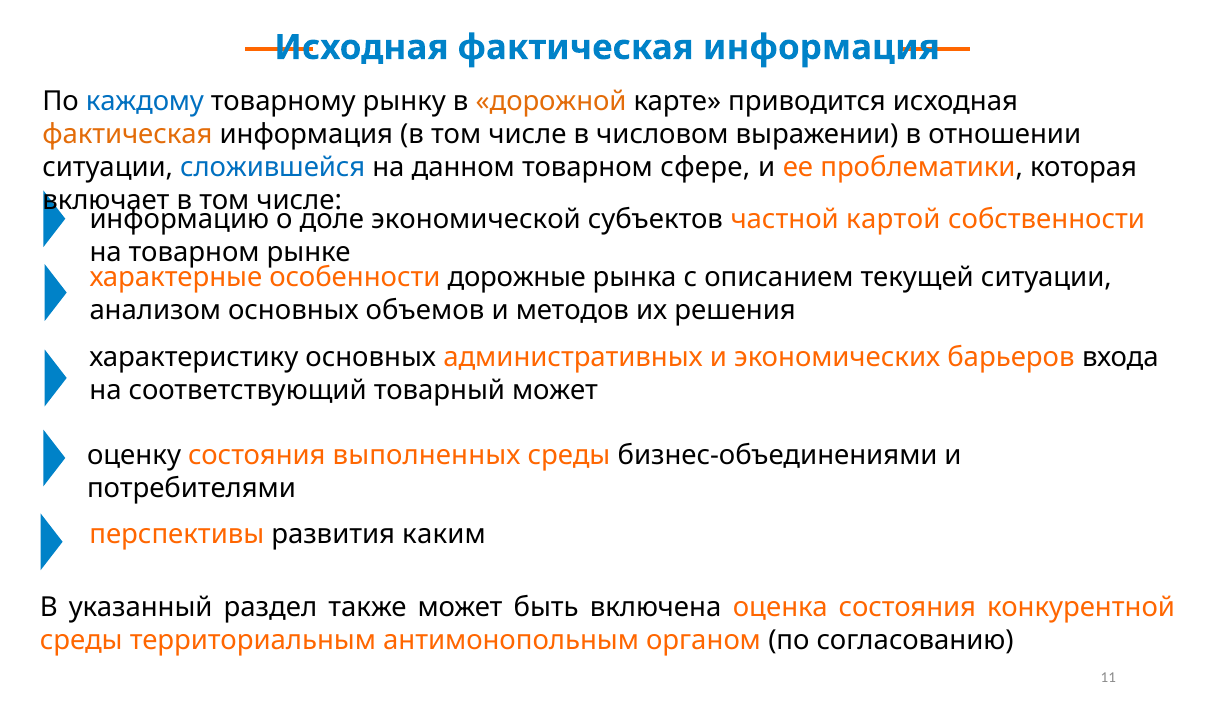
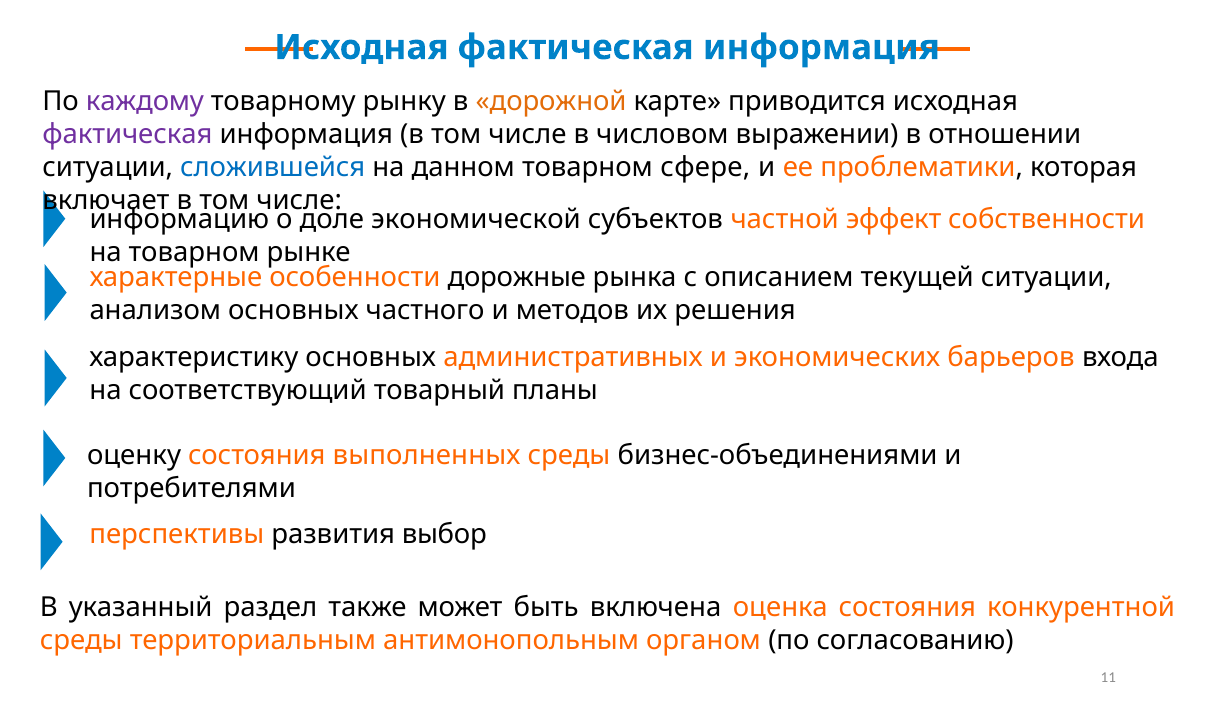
каждому colour: blue -> purple
фактическая at (127, 135) colour: orange -> purple
картой: картой -> эффект
объемов: объемов -> частного
товарный может: может -> планы
каким: каким -> выбор
